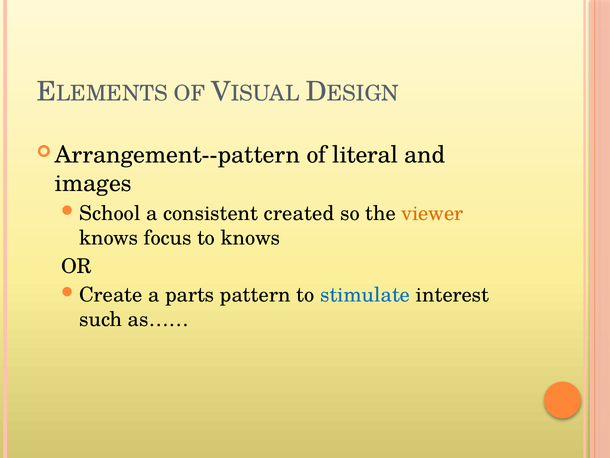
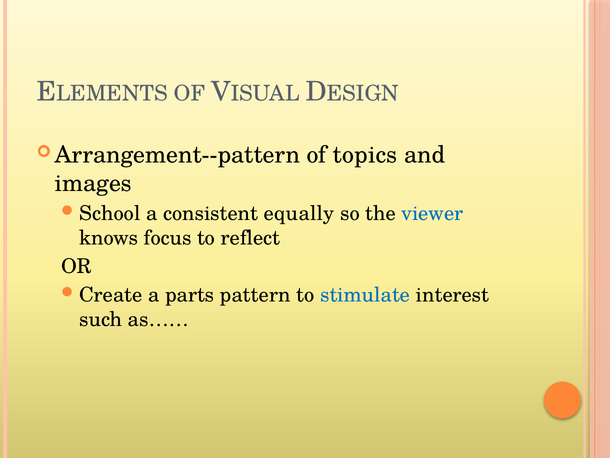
literal: literal -> topics
created: created -> equally
viewer colour: orange -> blue
to knows: knows -> reflect
